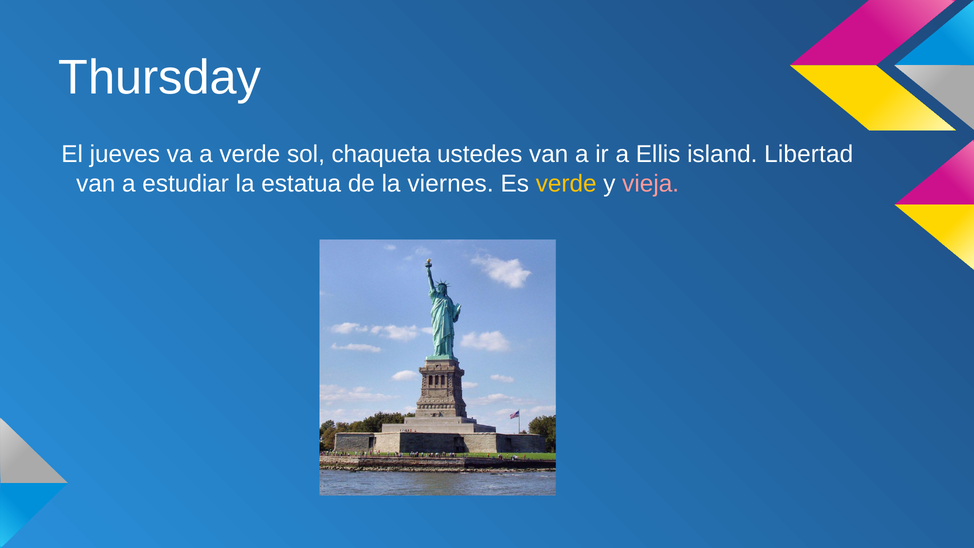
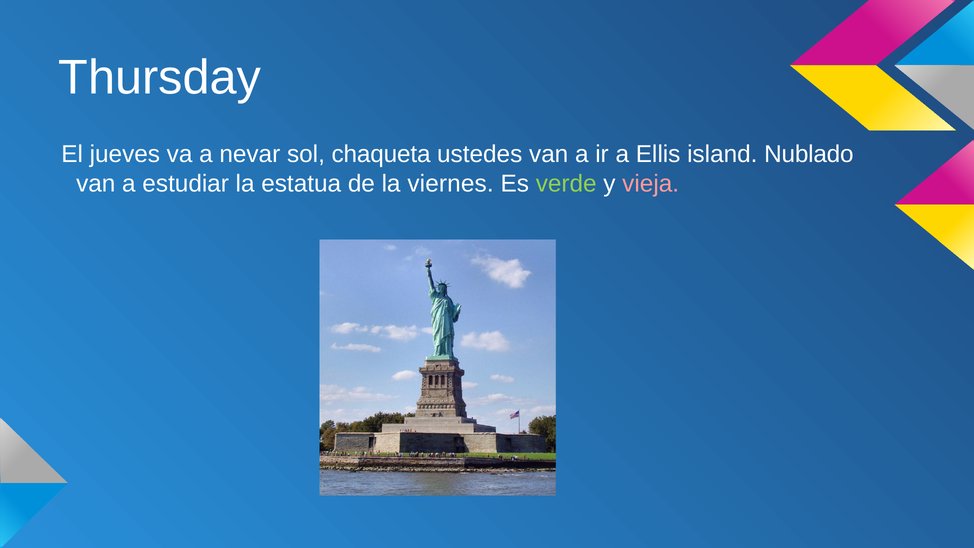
a verde: verde -> nevar
Libertad: Libertad -> Nublado
verde at (566, 184) colour: yellow -> light green
